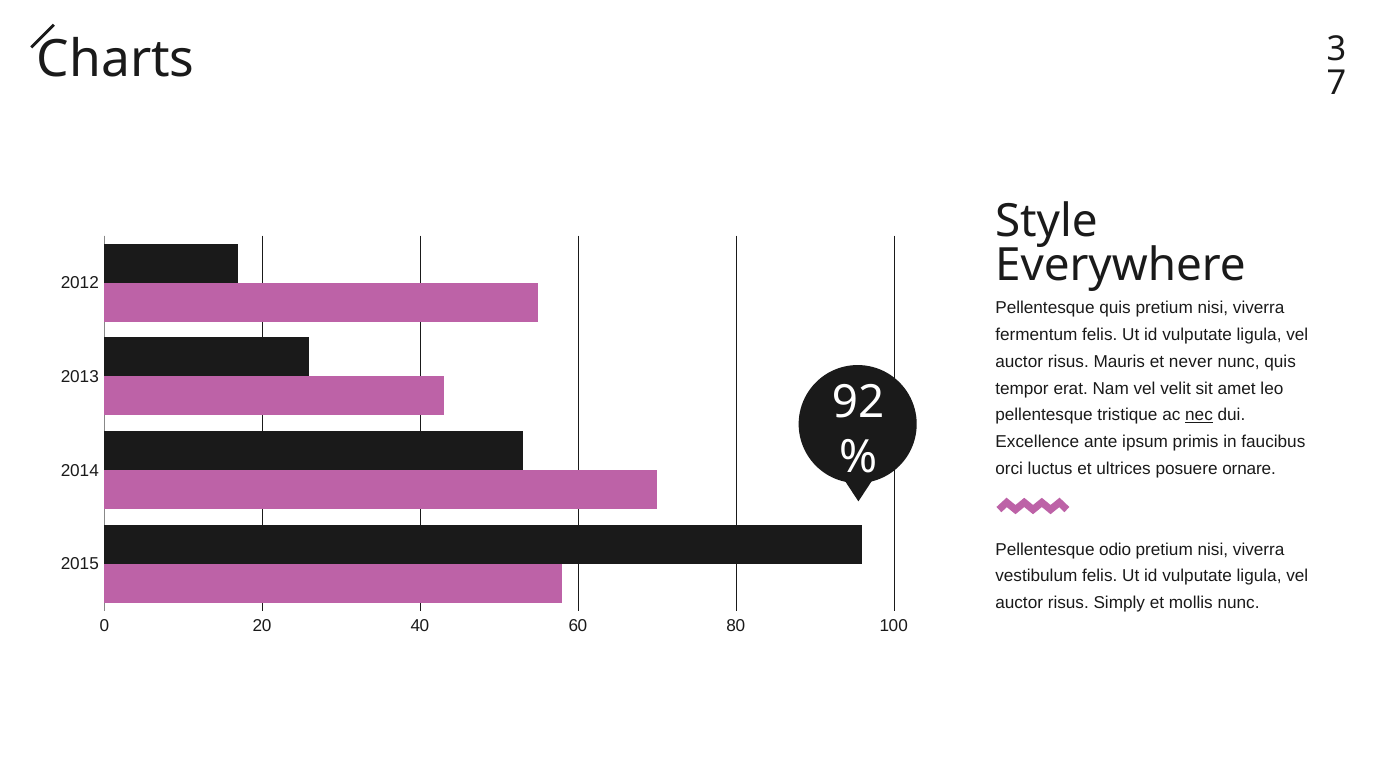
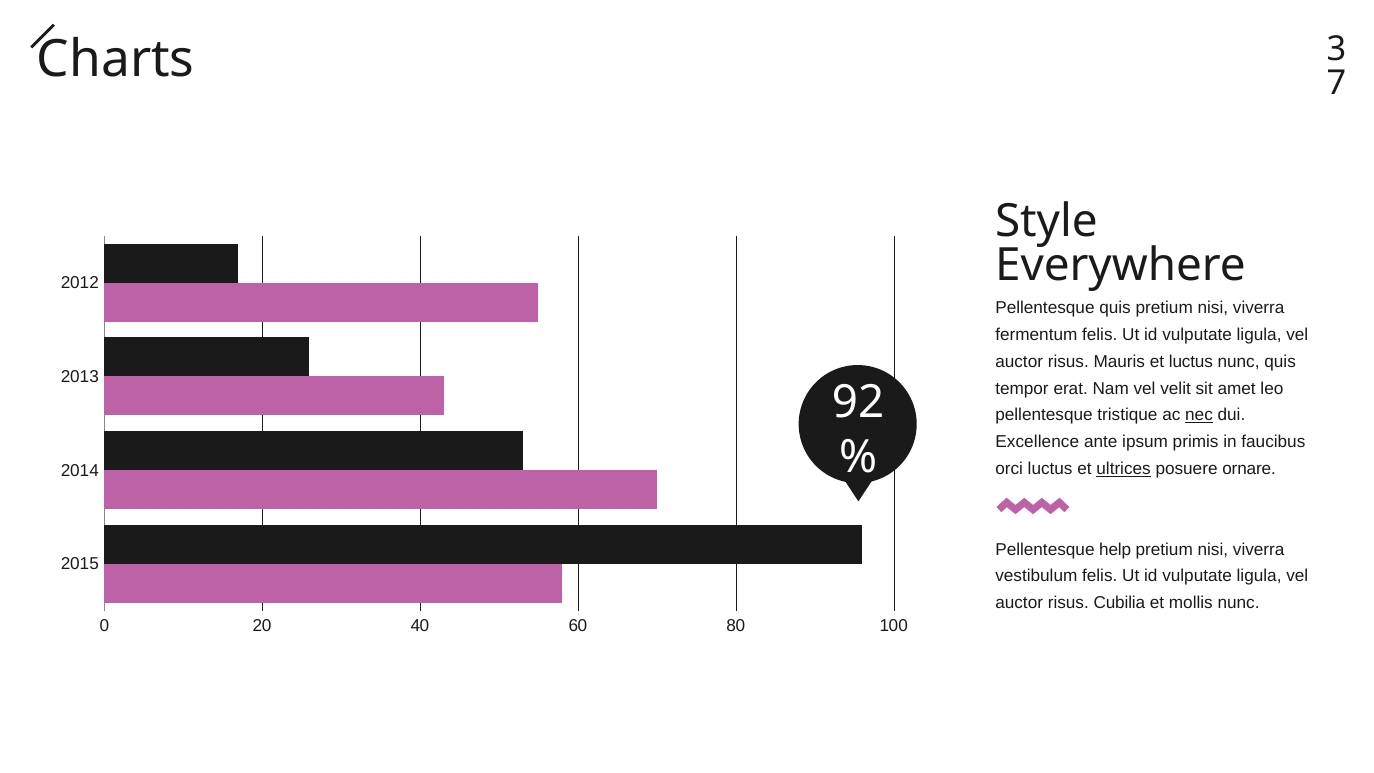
et never: never -> luctus
ultrices underline: none -> present
odio: odio -> help
Simply: Simply -> Cubilia
